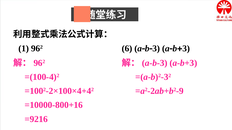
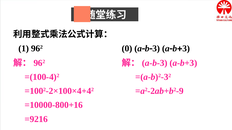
6: 6 -> 0
